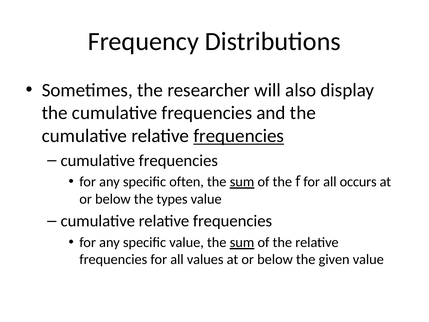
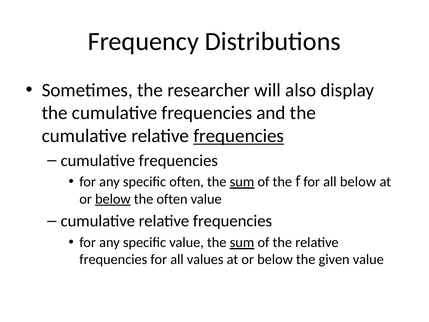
all occurs: occurs -> below
below at (113, 199) underline: none -> present
the types: types -> often
